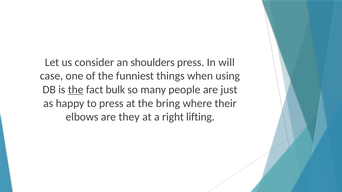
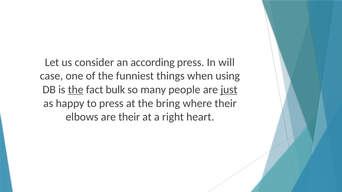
shoulders: shoulders -> according
just underline: none -> present
are they: they -> their
lifting: lifting -> heart
